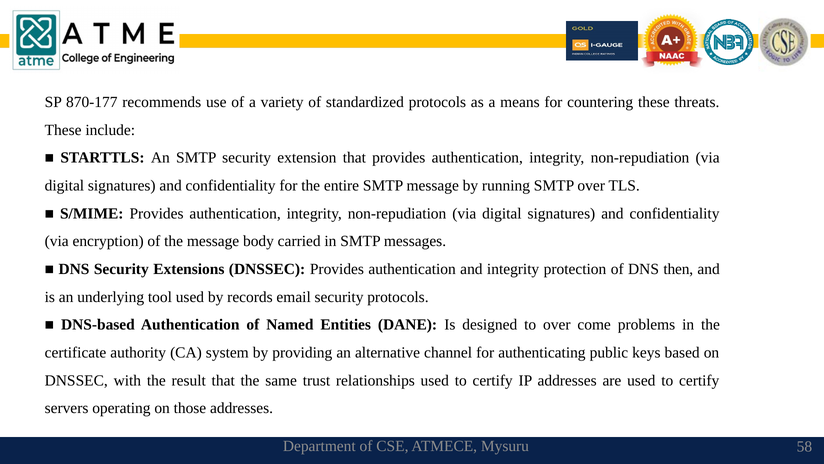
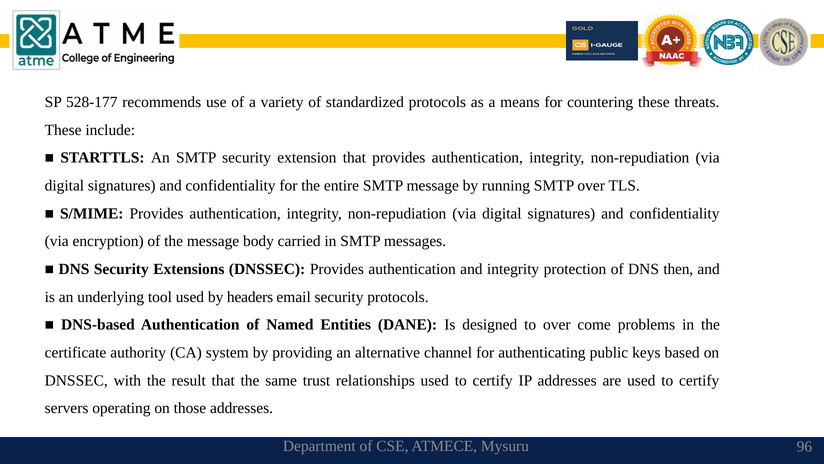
870-177: 870-177 -> 528-177
records: records -> headers
58: 58 -> 96
